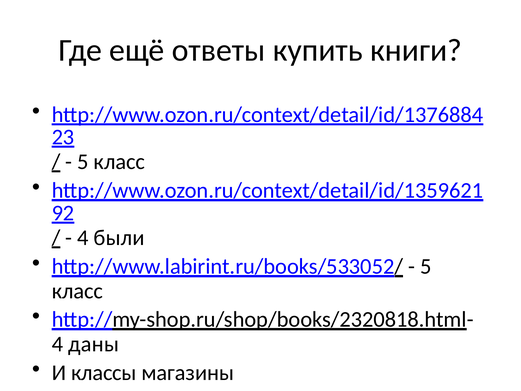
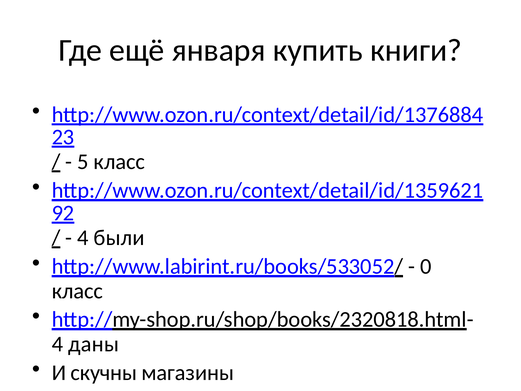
ответы: ответы -> января
5 at (426, 266): 5 -> 0
классы: классы -> скучны
